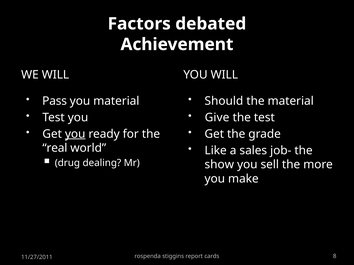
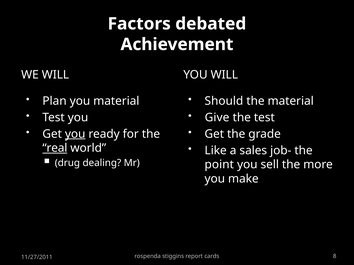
Pass: Pass -> Plan
real underline: none -> present
show: show -> point
